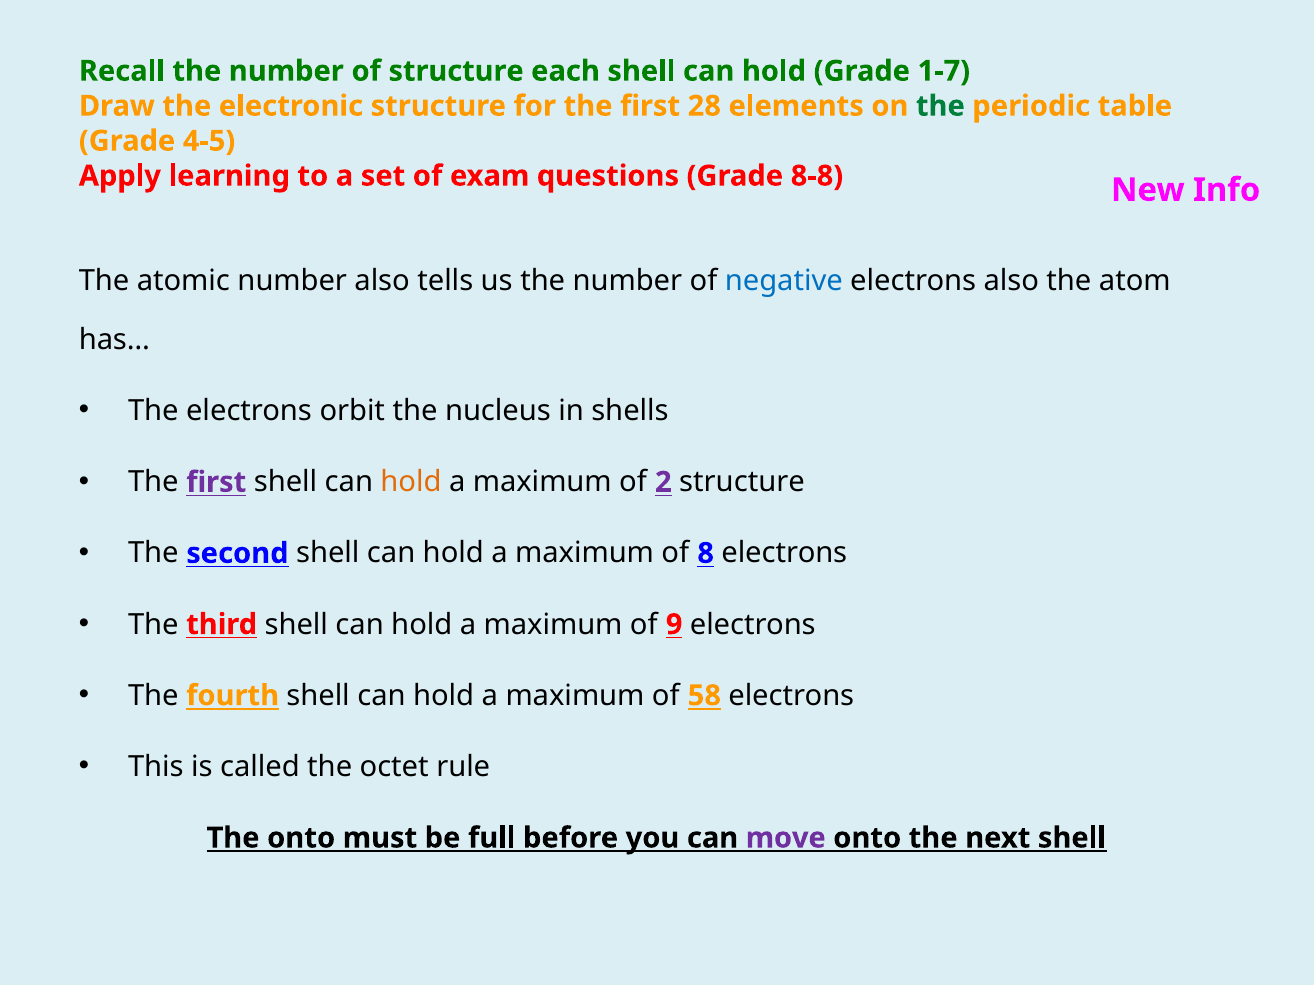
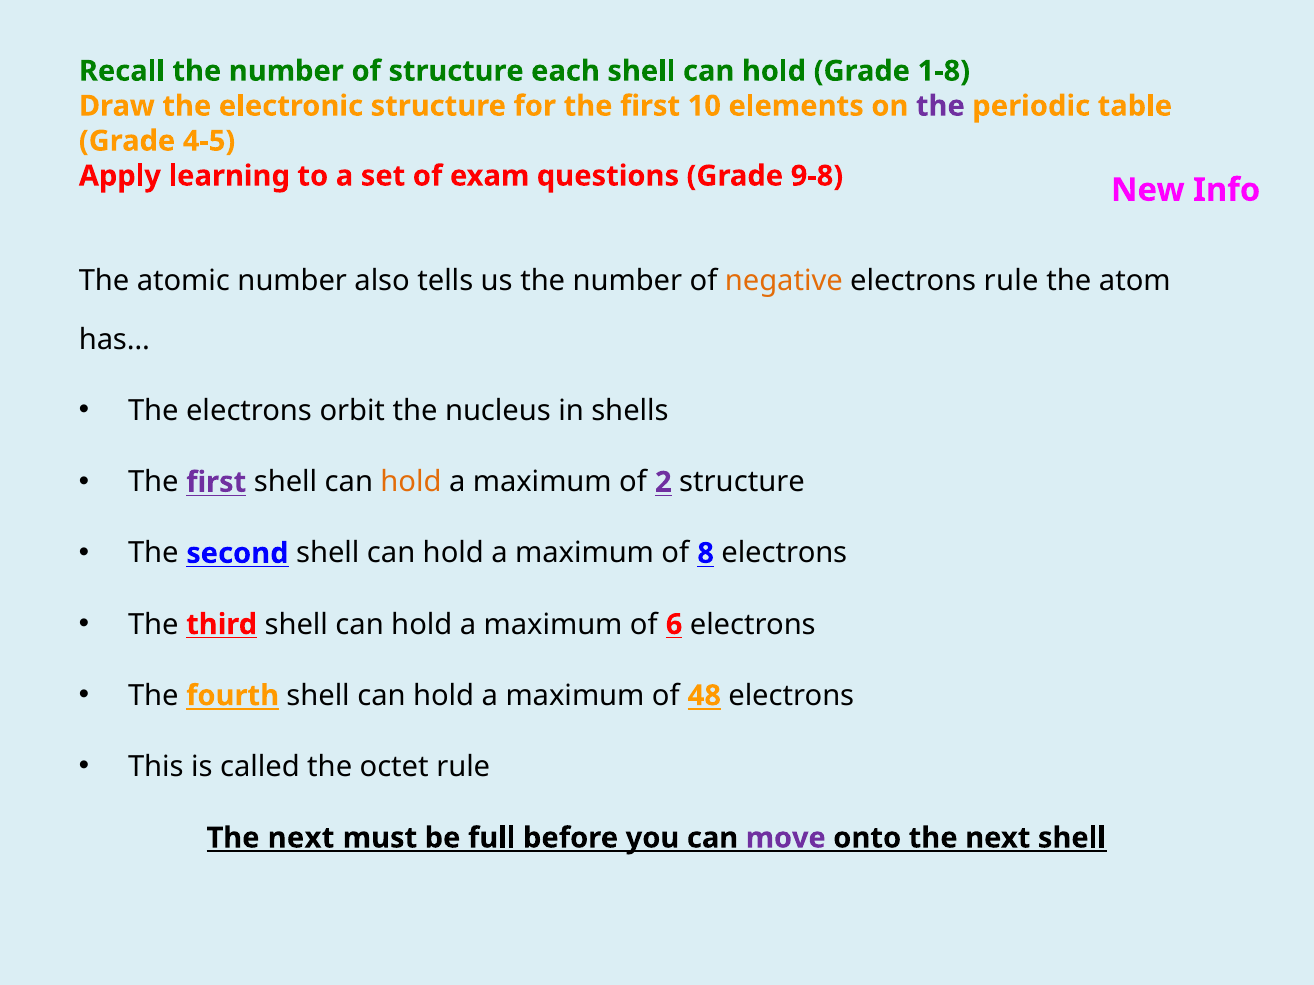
1-7: 1-7 -> 1-8
28: 28 -> 10
the at (940, 106) colour: green -> purple
8-8: 8-8 -> 9-8
negative colour: blue -> orange
electrons also: also -> rule
9: 9 -> 6
58: 58 -> 48
onto at (301, 838): onto -> next
